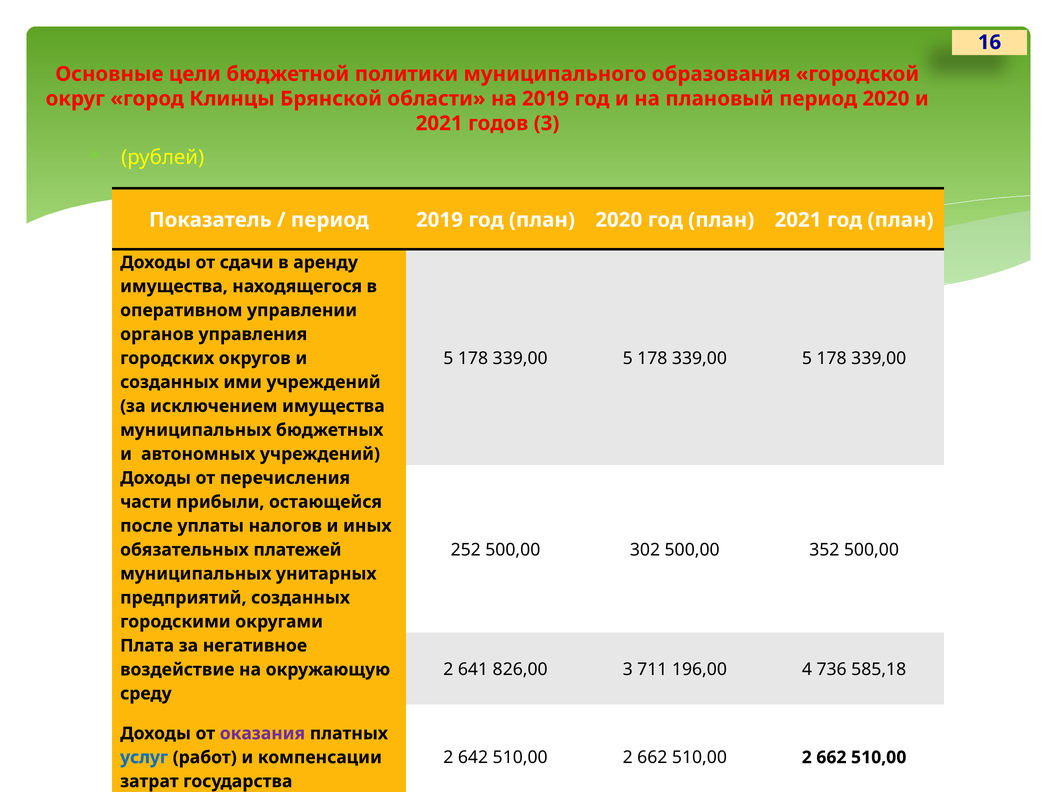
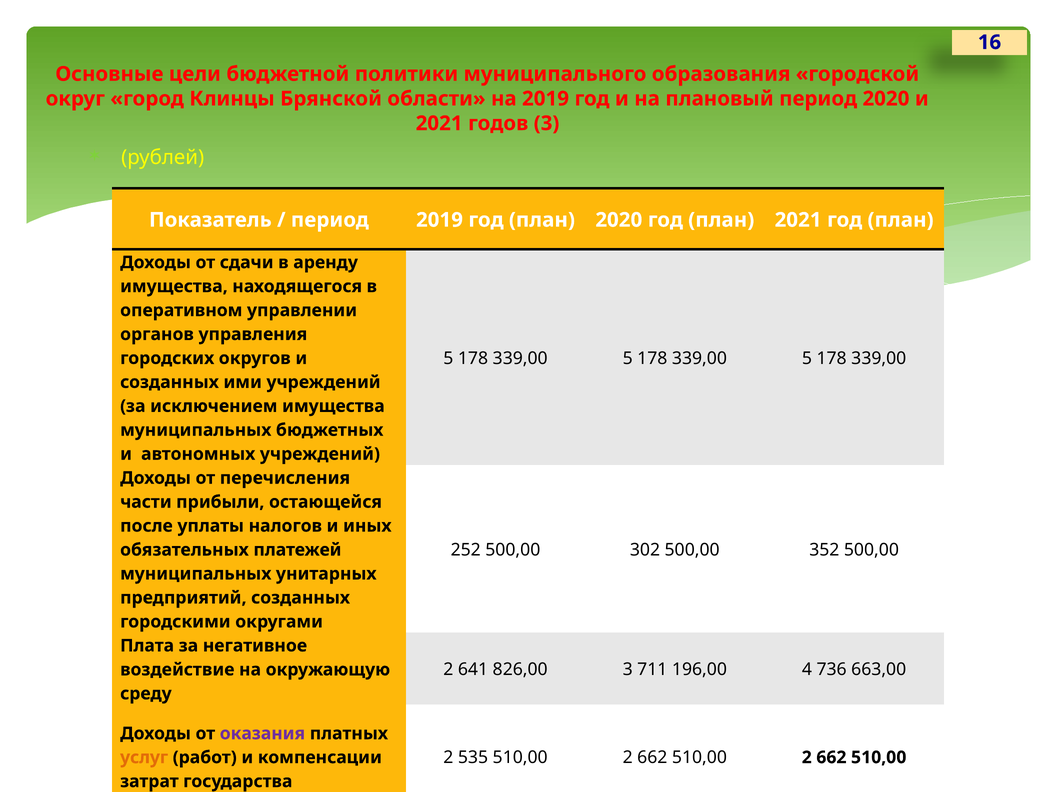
585,18: 585,18 -> 663,00
642: 642 -> 535
услуг colour: blue -> orange
